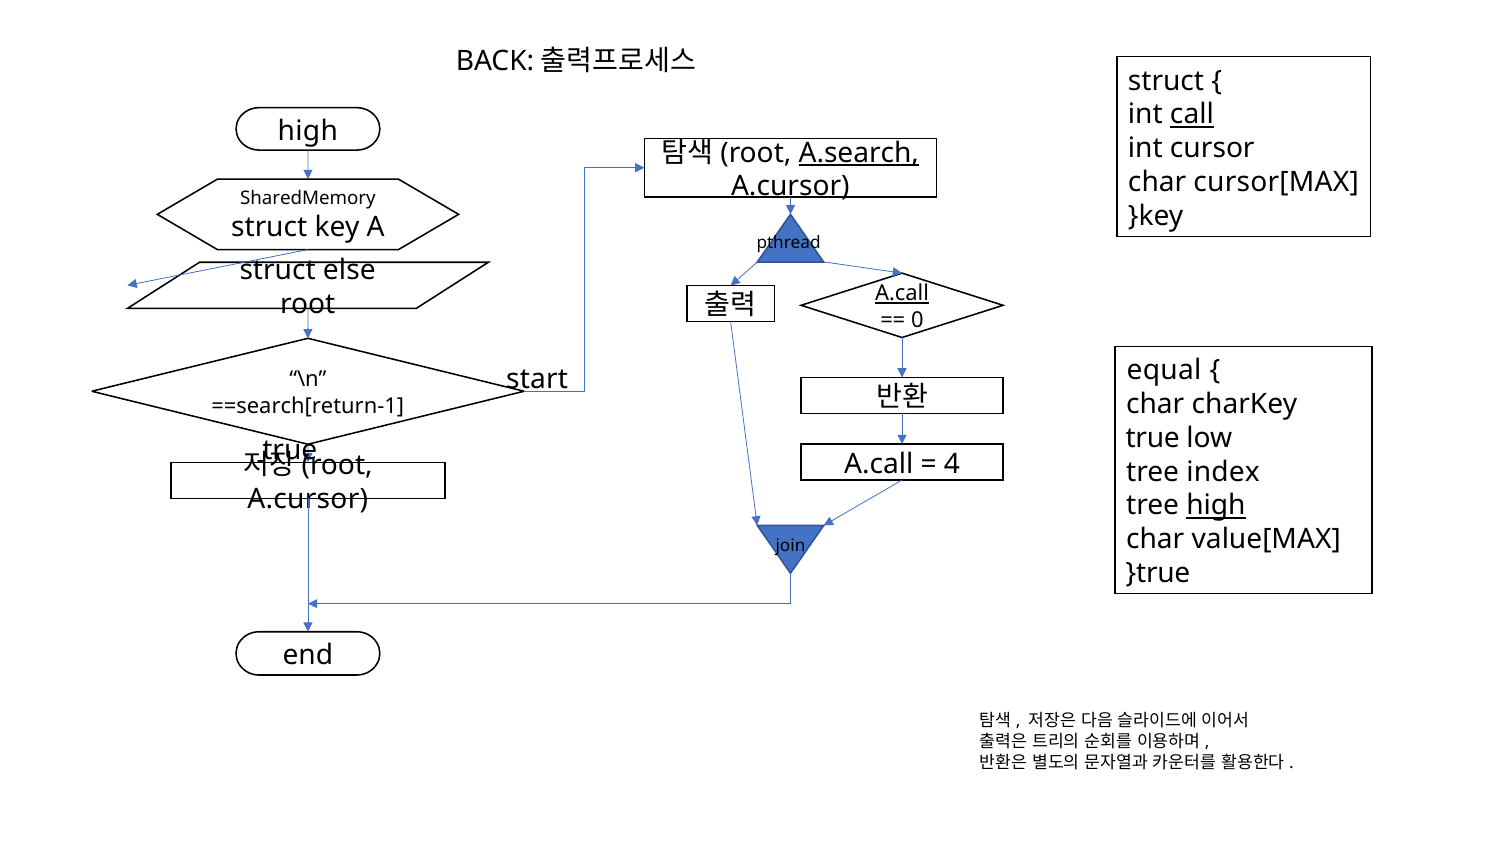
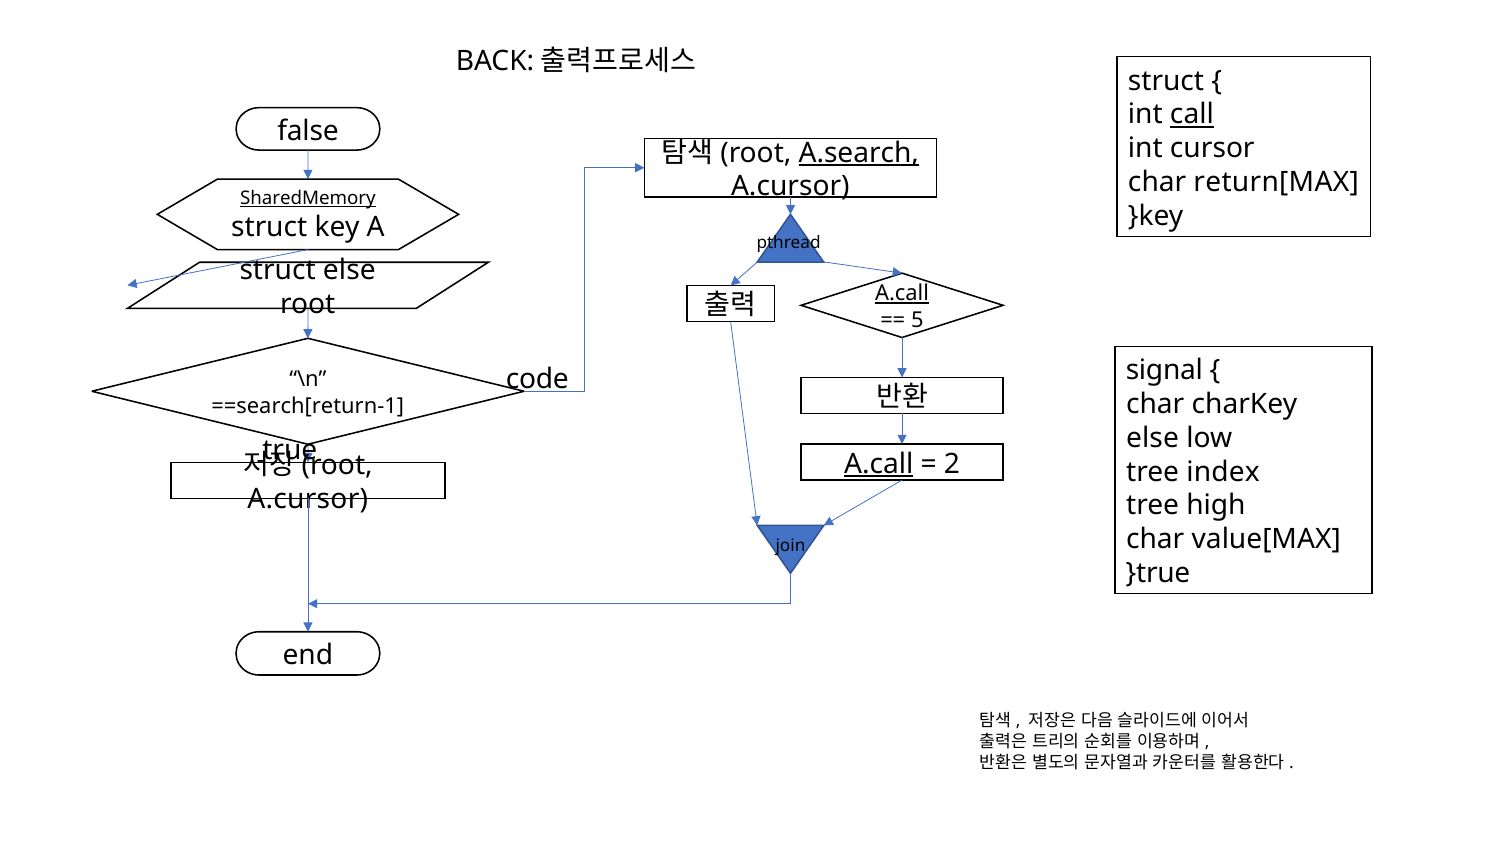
high at (308, 131): high -> false
cursor[MAX: cursor[MAX -> return[MAX
SharedMemory underline: none -> present
0: 0 -> 5
equal: equal -> signal
start: start -> code
true at (1153, 438): true -> else
A.call at (879, 464) underline: none -> present
4: 4 -> 2
high at (1216, 506) underline: present -> none
